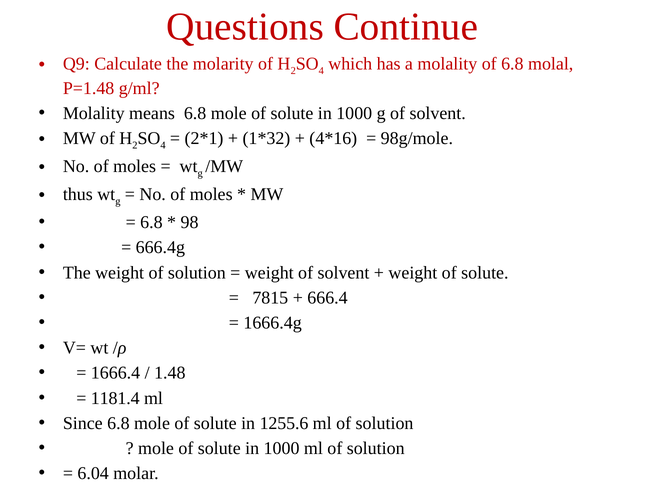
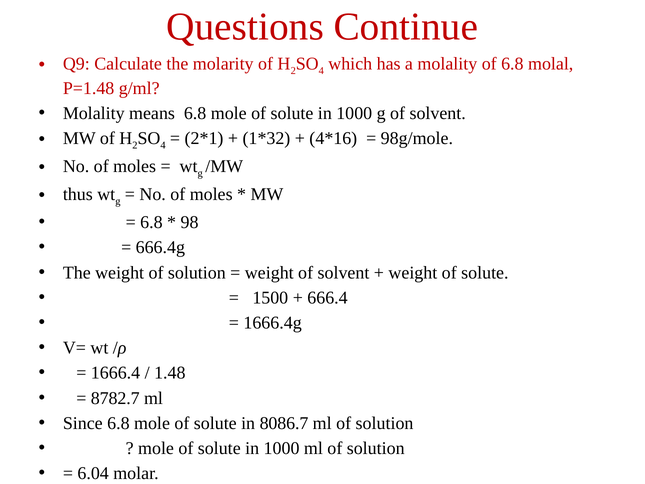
7815: 7815 -> 1500
1181.4: 1181.4 -> 8782.7
1255.6: 1255.6 -> 8086.7
